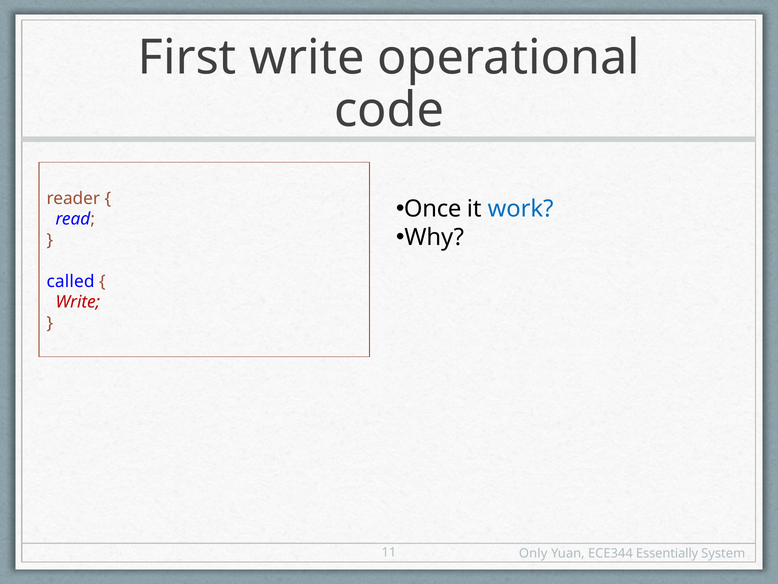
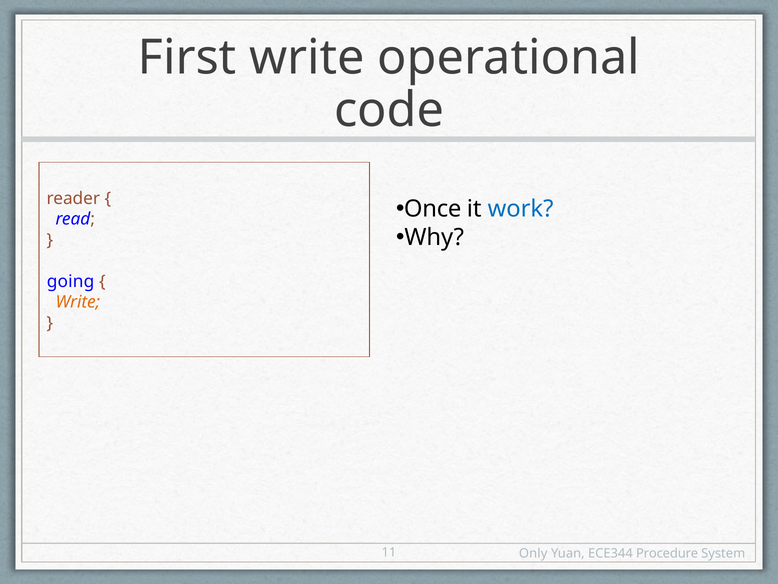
called: called -> going
Write at (78, 302) colour: red -> orange
Essentially: Essentially -> Procedure
